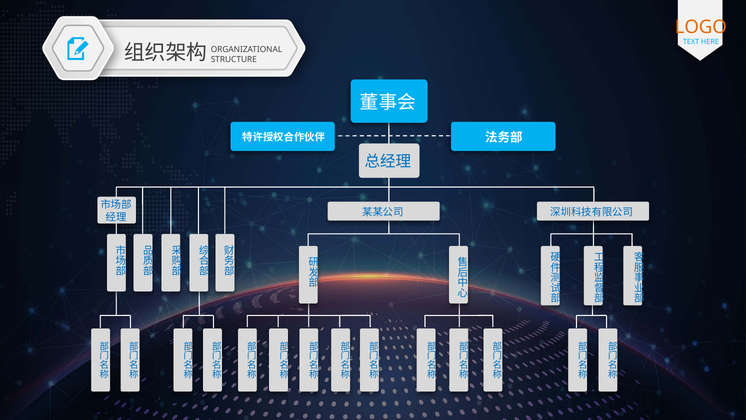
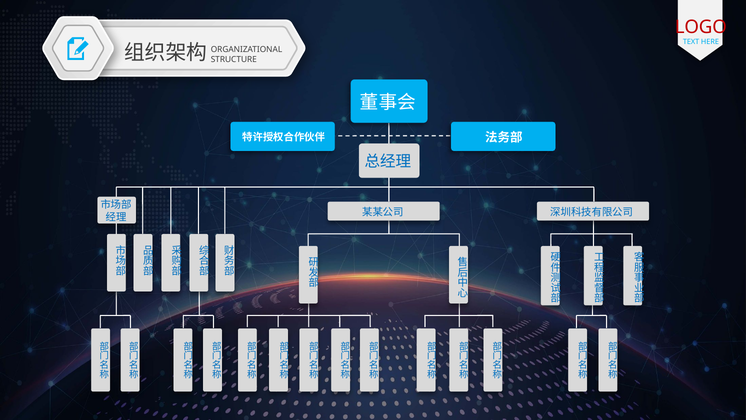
LOGO colour: orange -> red
